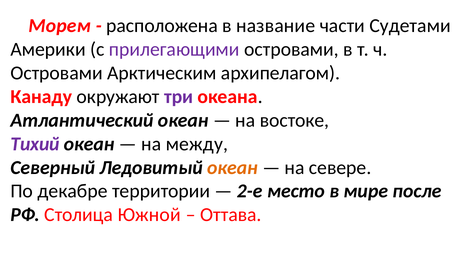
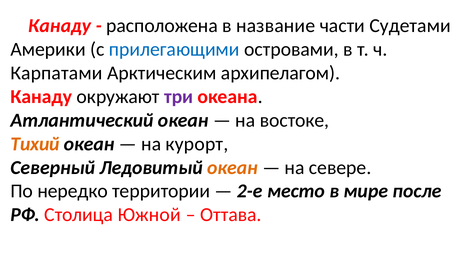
Морем at (60, 26): Морем -> Канаду
прилегающими colour: purple -> blue
Островами at (57, 73): Островами -> Карпатами
Тихий colour: purple -> orange
между: между -> курорт
декабре: декабре -> нередко
